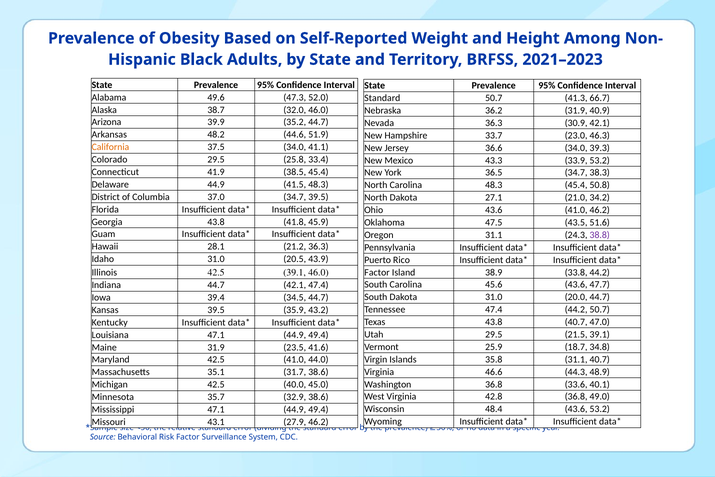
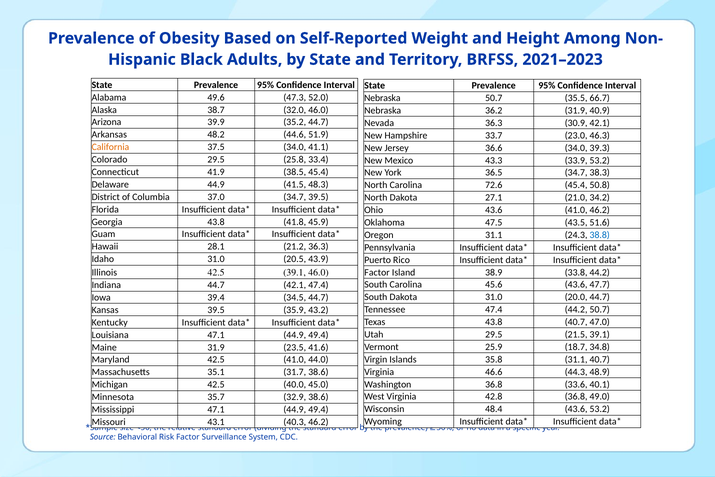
Standard at (382, 98): Standard -> Nebraska
41.3: 41.3 -> 35.5
Carolina 48.3: 48.3 -> 72.6
38.8 colour: purple -> blue
27.9: 27.9 -> 40.3
